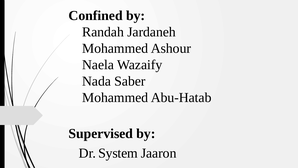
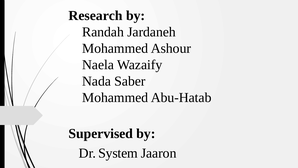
Confined: Confined -> Research
